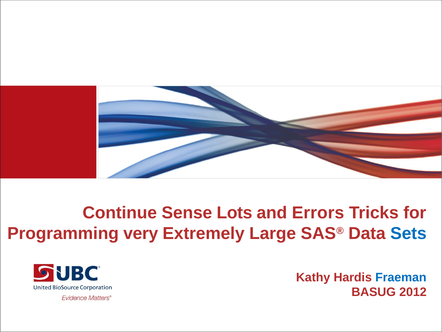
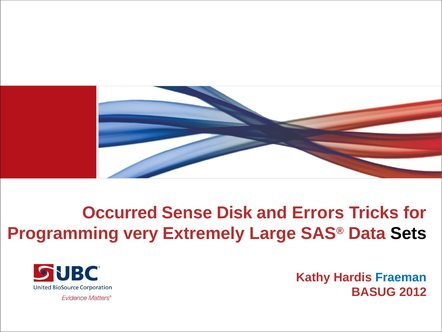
Continue: Continue -> Occurred
Lots: Lots -> Disk
Sets colour: blue -> black
